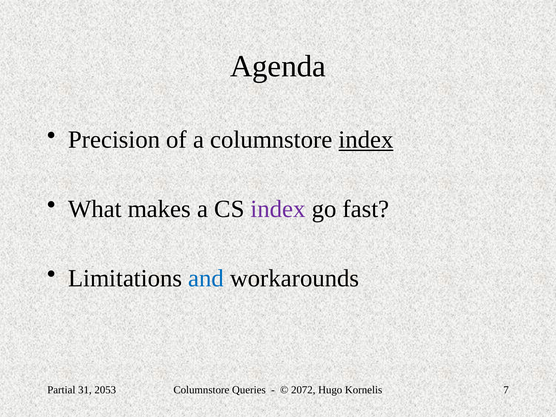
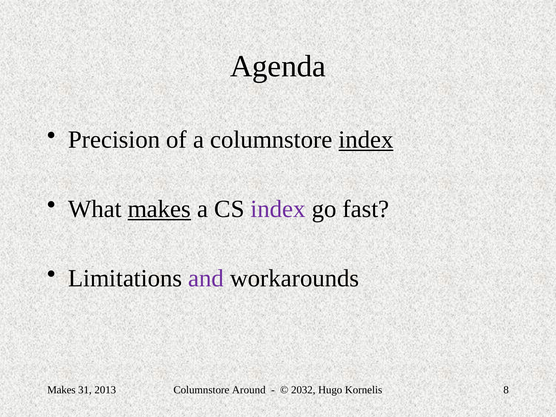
makes at (159, 209) underline: none -> present
and colour: blue -> purple
Partial at (61, 390): Partial -> Makes
2053: 2053 -> 2013
Queries: Queries -> Around
2072: 2072 -> 2032
7: 7 -> 8
